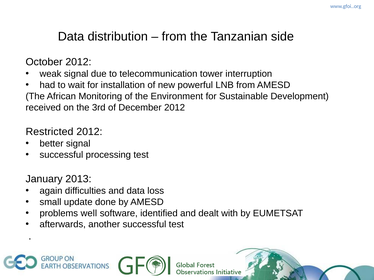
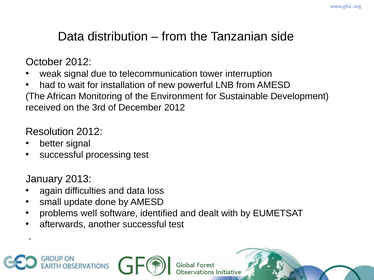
Restricted: Restricted -> Resolution
